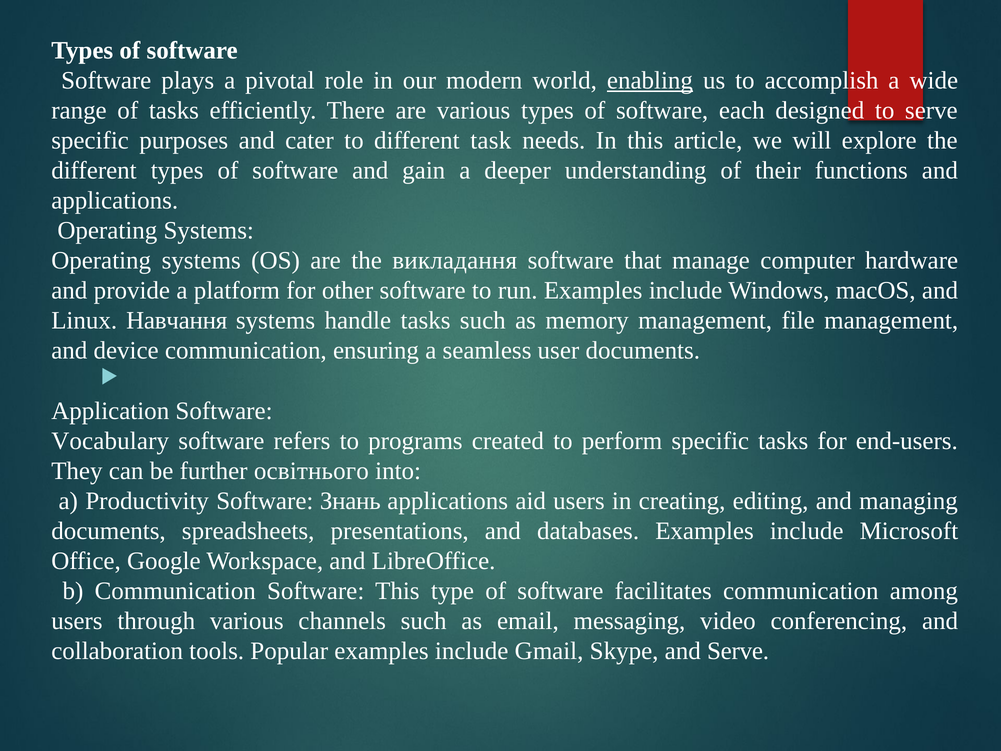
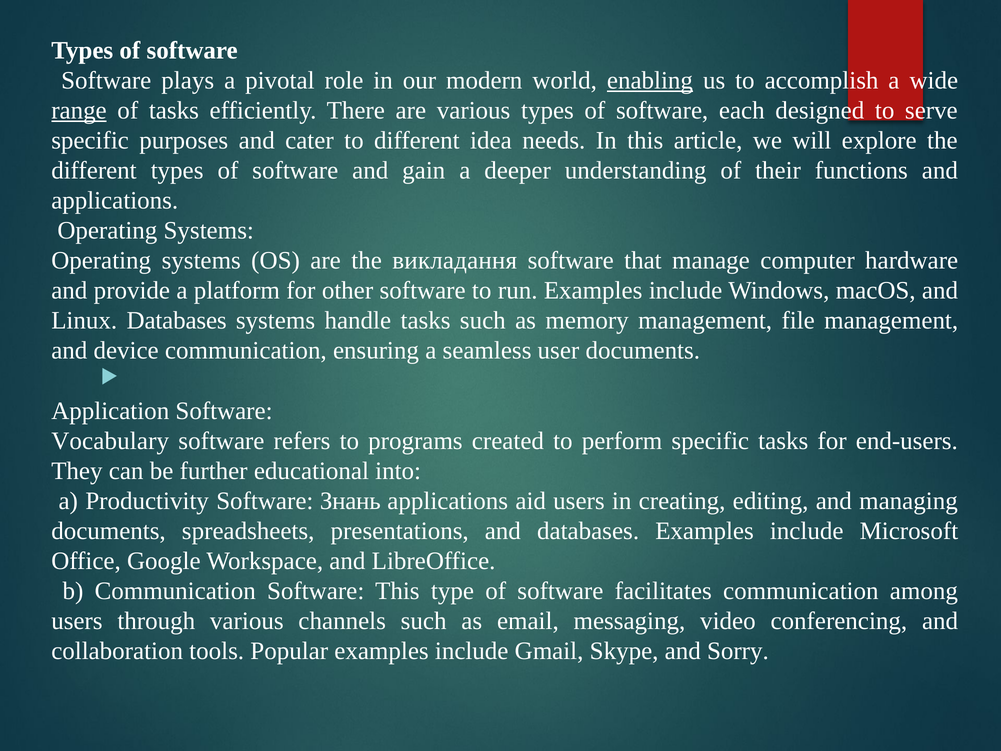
range underline: none -> present
task: task -> idea
Linux Навчання: Навчання -> Databases
освітнього: освітнього -> educational
and Serve: Serve -> Sorry
